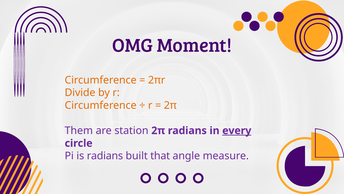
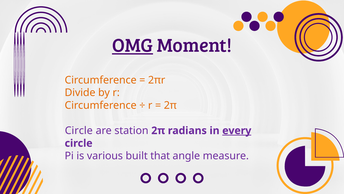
OMG underline: none -> present
Them at (79, 130): Them -> Circle
is radians: radians -> various
